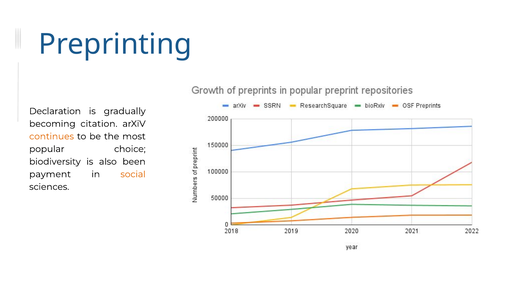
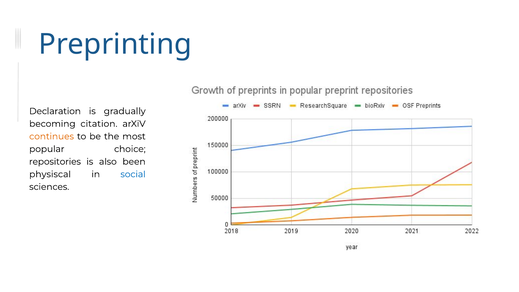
biodiversity: biodiversity -> repositories
payment: payment -> physiscal
social colour: orange -> blue
